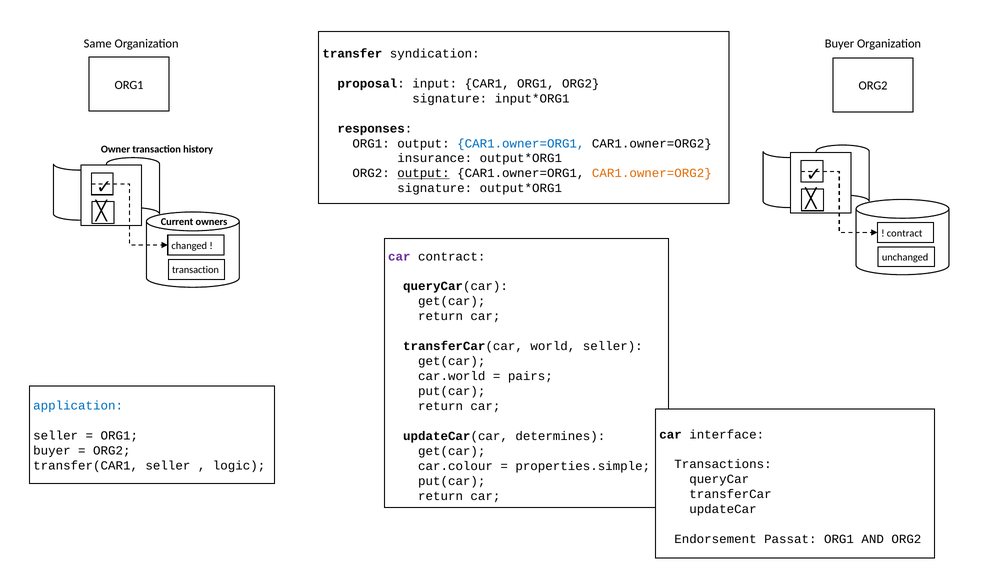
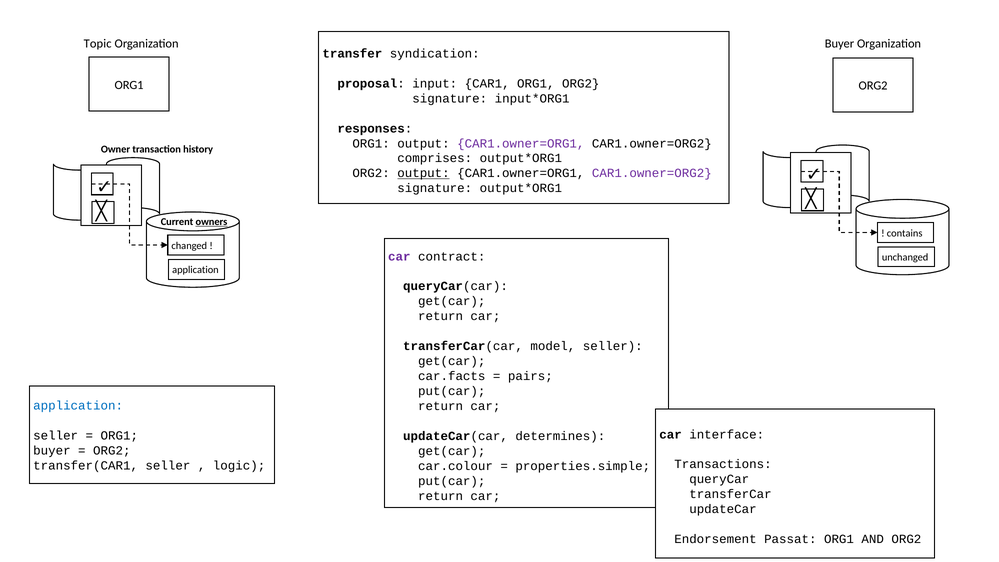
Same: Same -> Topic
CAR1.owner=ORG1 at (521, 143) colour: blue -> purple
insurance: insurance -> comprises
CAR1.owner=ORG2 at (652, 173) colour: orange -> purple
owners underline: none -> present
contract at (905, 233): contract -> contains
transaction at (195, 270): transaction -> application
world: world -> model
car.world: car.world -> car.facts
